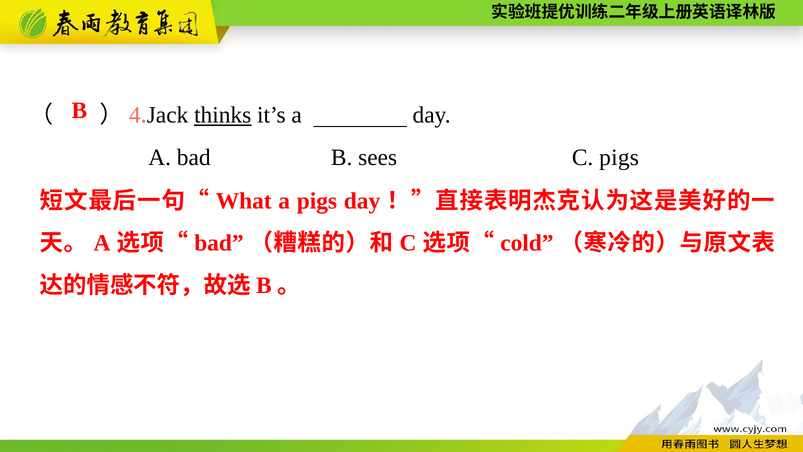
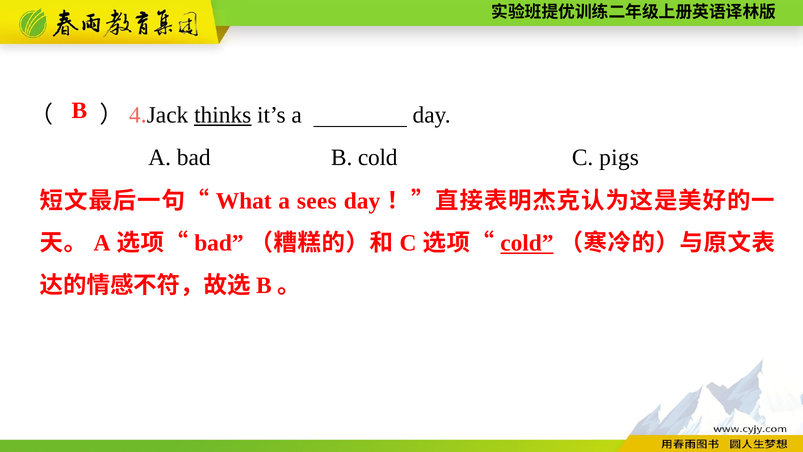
B sees: sees -> cold
a pigs: pigs -> sees
cold at (527, 243) underline: none -> present
